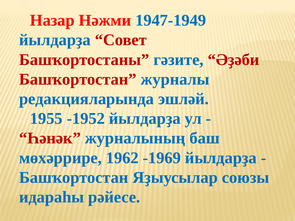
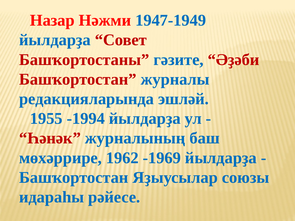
-1952: -1952 -> -1994
